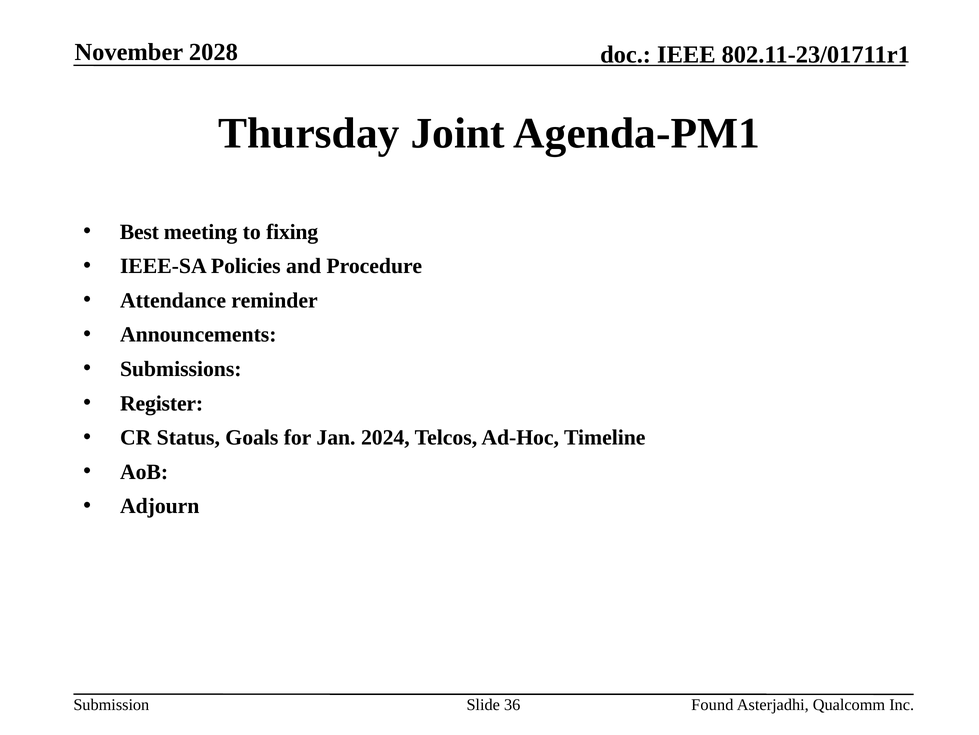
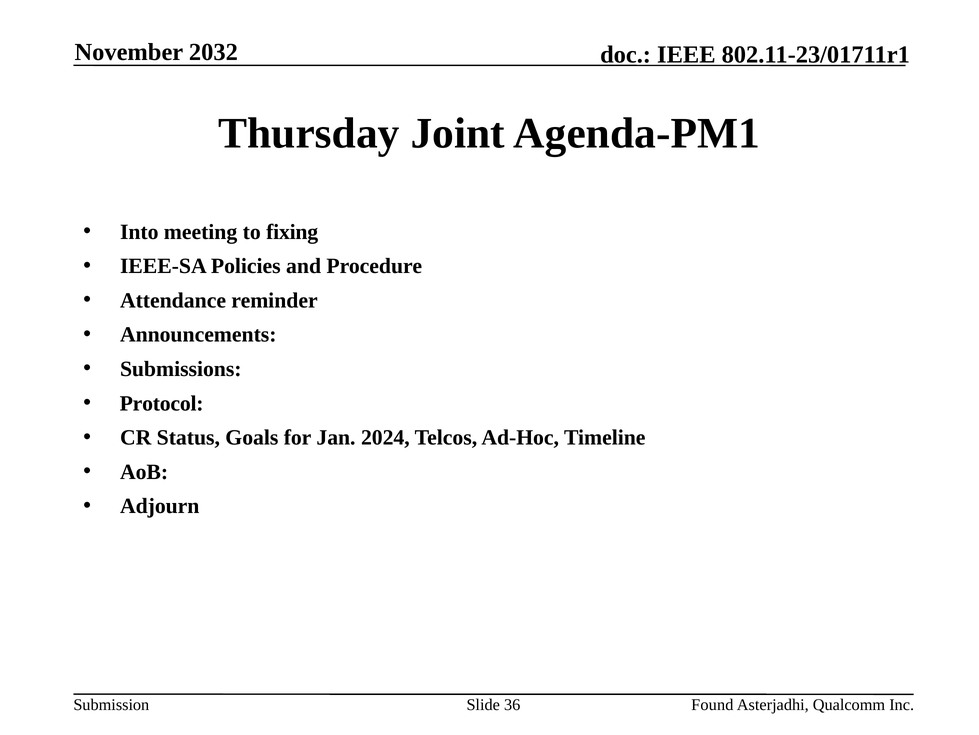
2028: 2028 -> 2032
Best: Best -> Into
Register: Register -> Protocol
